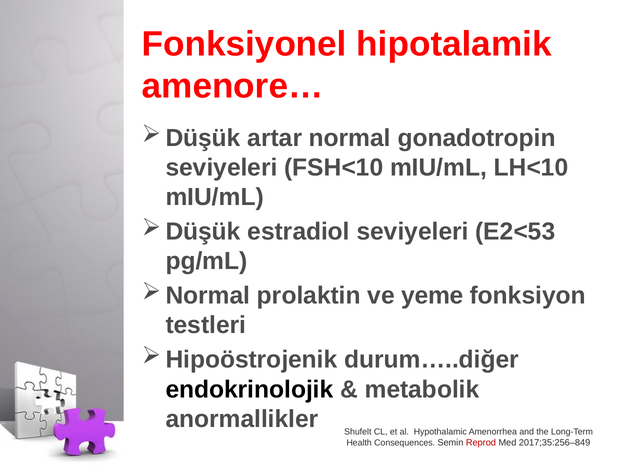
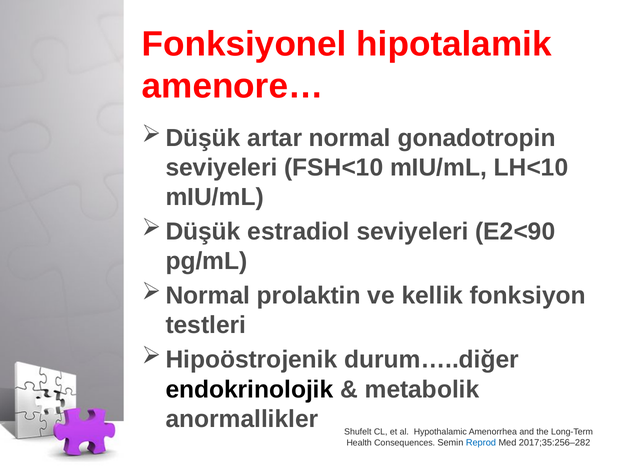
E2<53: E2<53 -> E2<90
yeme: yeme -> kellik
Reprod colour: red -> blue
2017;35:256–849: 2017;35:256–849 -> 2017;35:256–282
